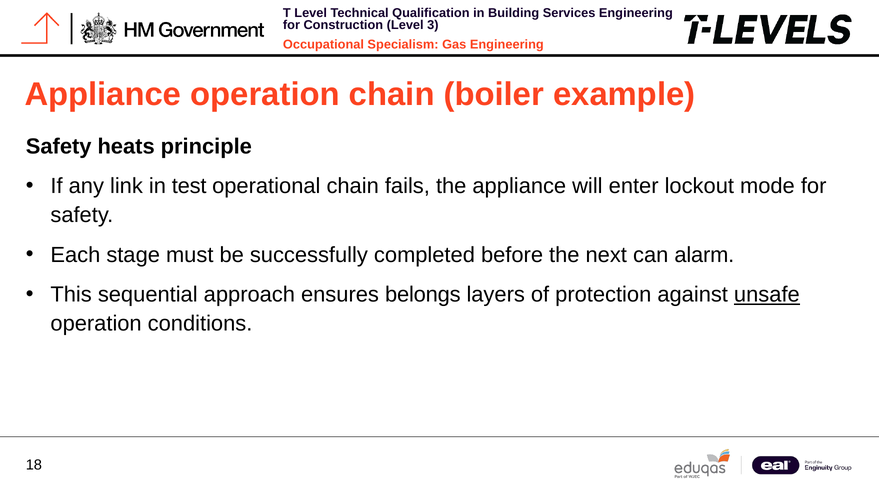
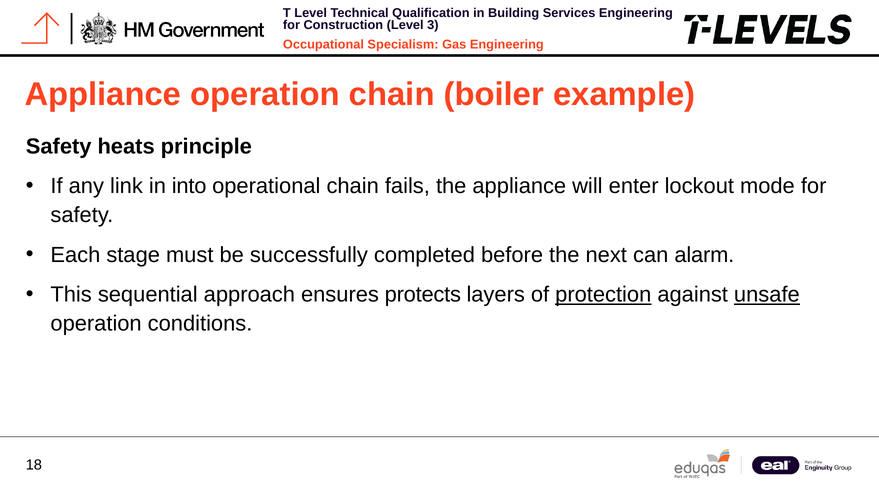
test: test -> into
belongs: belongs -> protects
protection underline: none -> present
